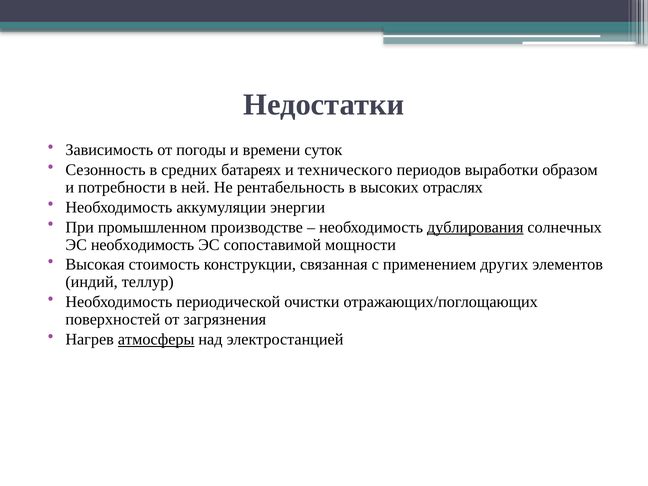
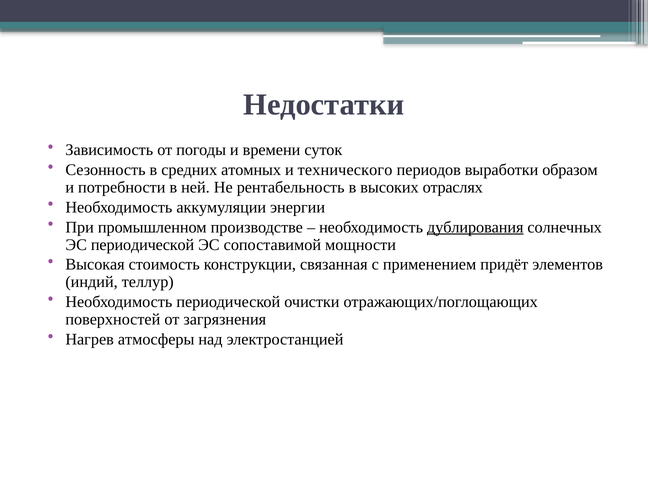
батареях: батареях -> атомных
ЭС необходимость: необходимость -> периодической
других: других -> придёт
атмосферы underline: present -> none
